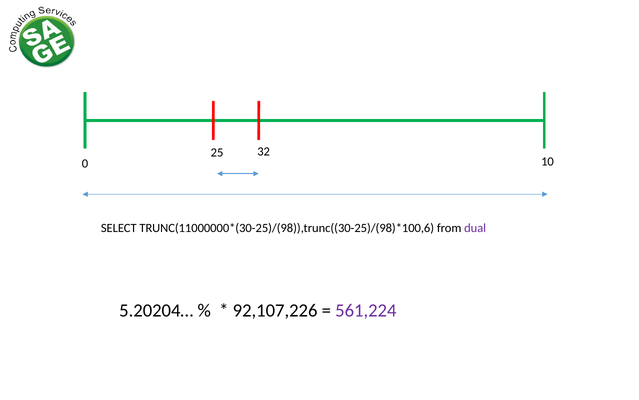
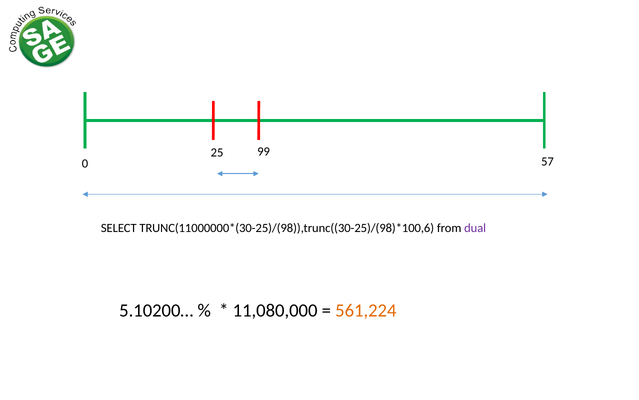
32: 32 -> 99
10: 10 -> 57
5.20204…: 5.20204… -> 5.10200…
92,107,226: 92,107,226 -> 11,080,000
561,224 colour: purple -> orange
